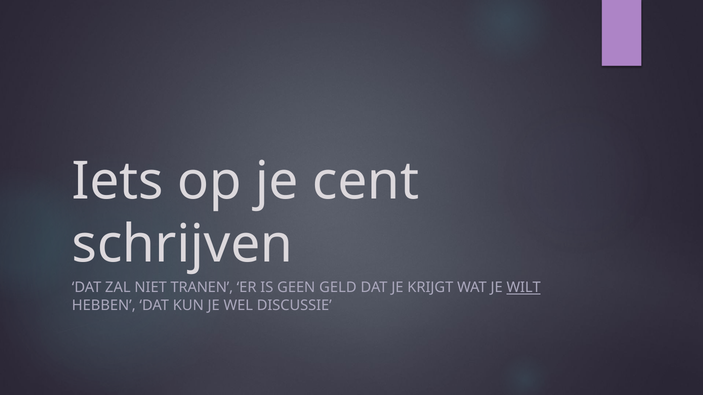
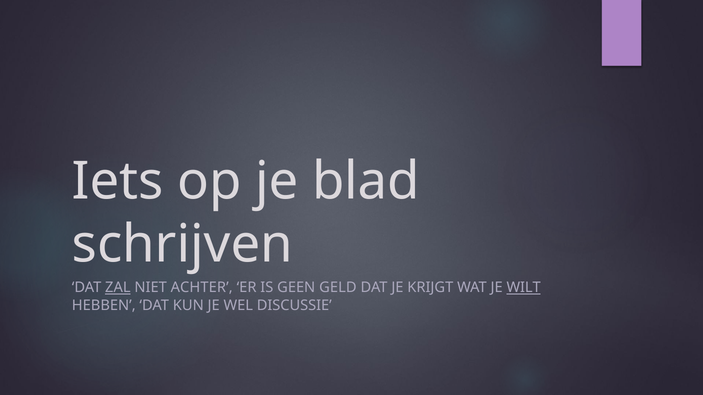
cent: cent -> blad
ZAL underline: none -> present
TRANEN: TRANEN -> ACHTER
